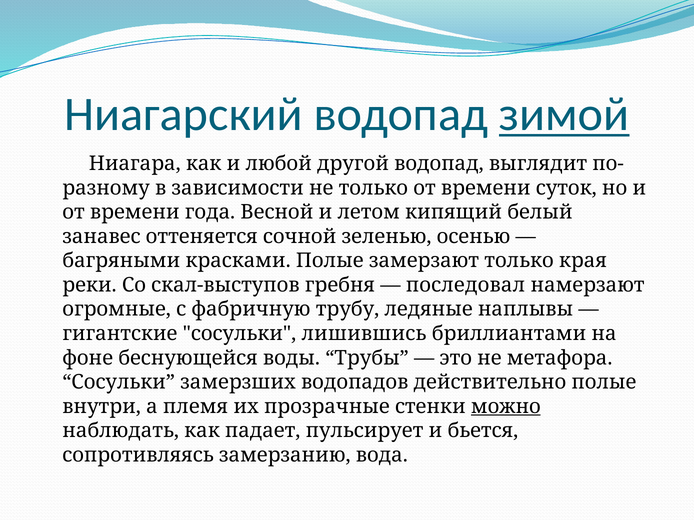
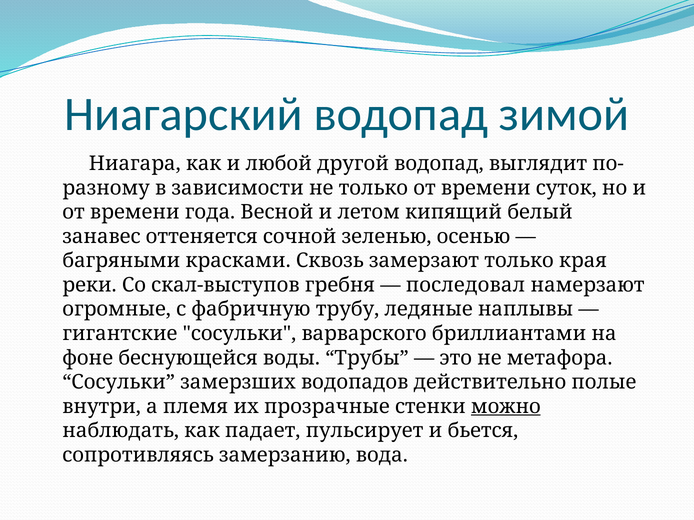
зимой underline: present -> none
красками Полые: Полые -> Сквозь
лишившись: лишившись -> варварского
